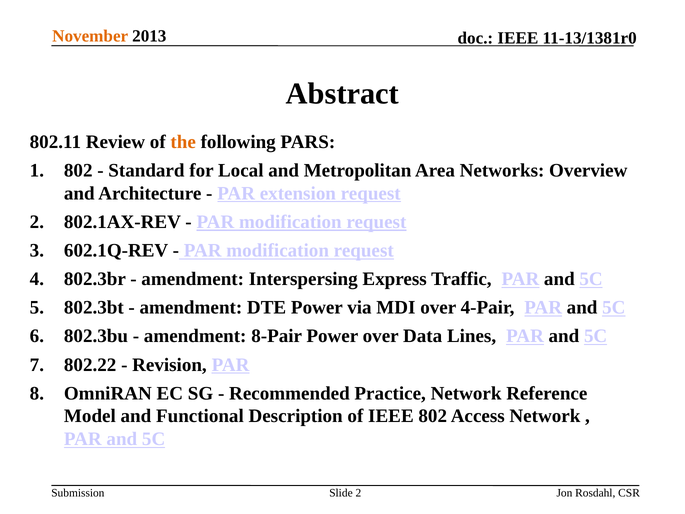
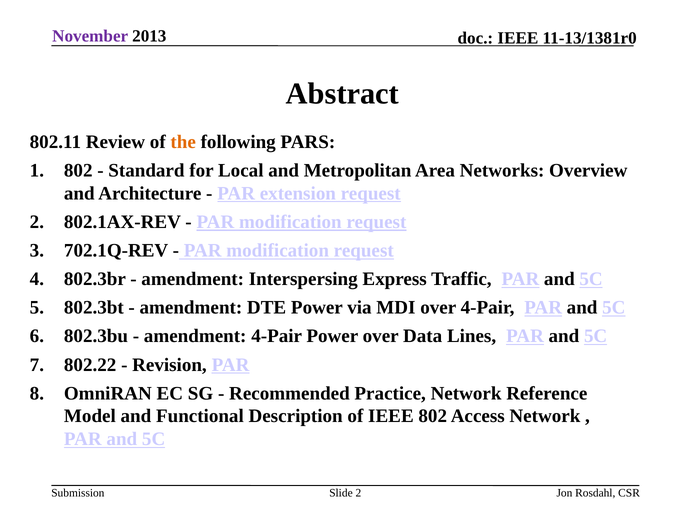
November colour: orange -> purple
602.1Q-REV: 602.1Q-REV -> 702.1Q-REV
amendment 8-Pair: 8-Pair -> 4-Pair
